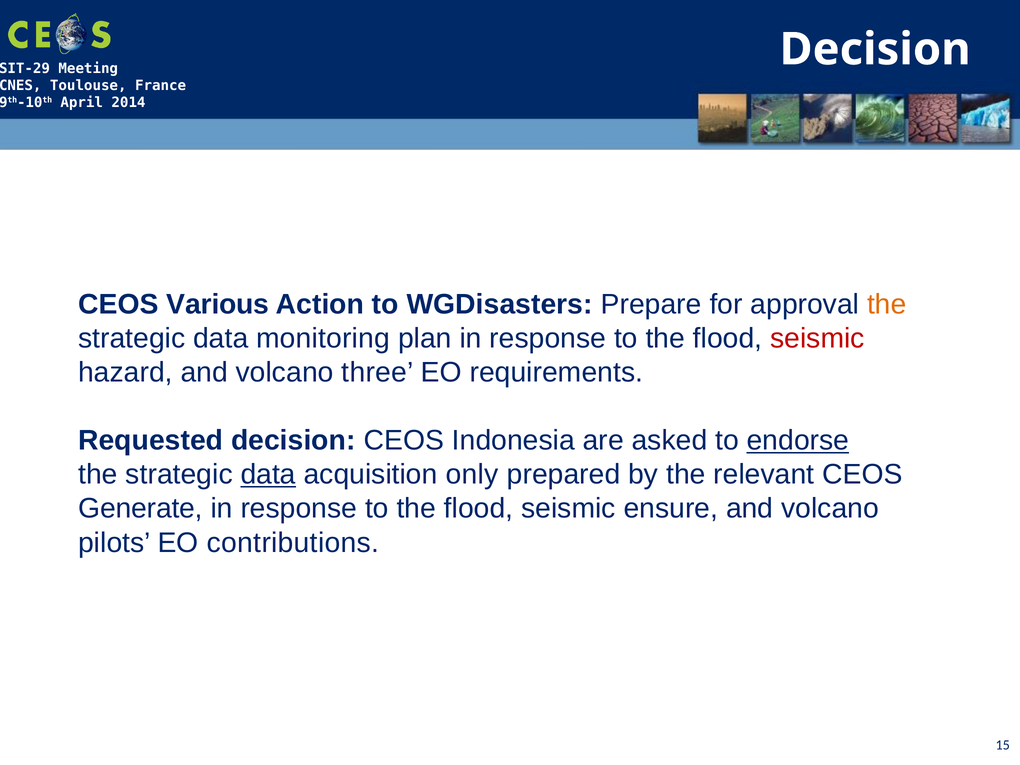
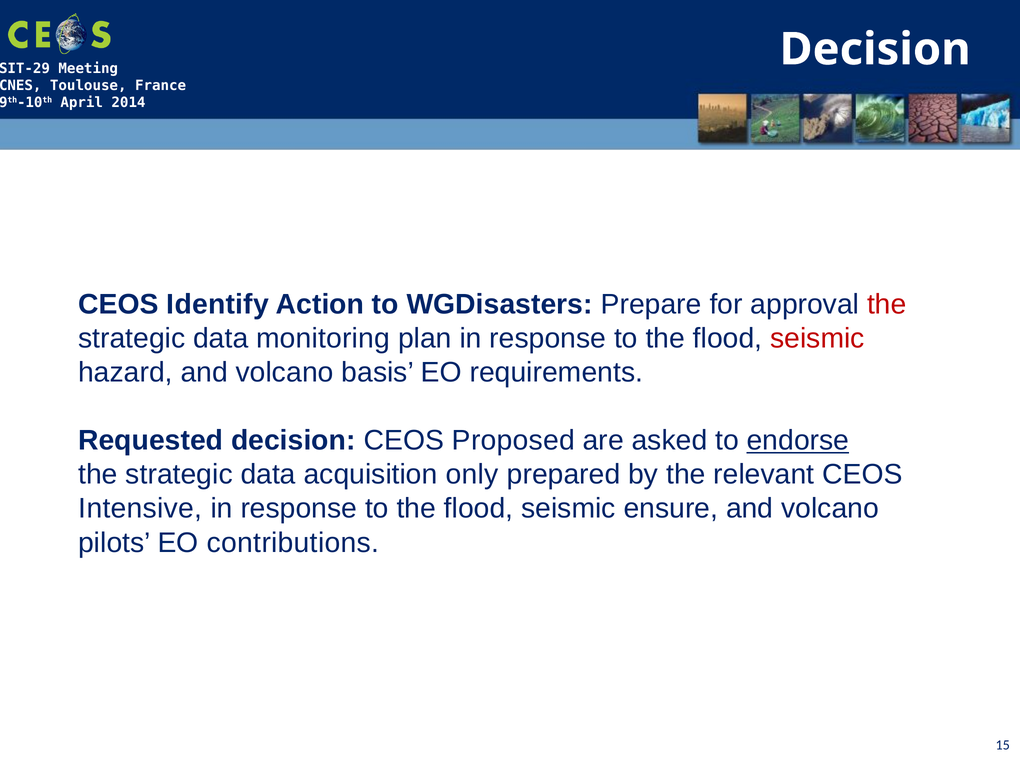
Various: Various -> Identify
the at (887, 305) colour: orange -> red
three: three -> basis
Indonesia: Indonesia -> Proposed
data at (268, 475) underline: present -> none
Generate: Generate -> Intensive
